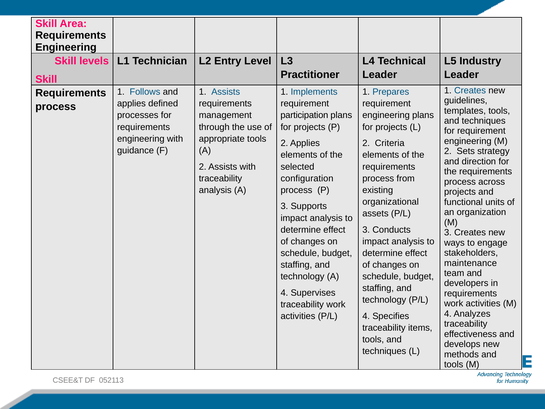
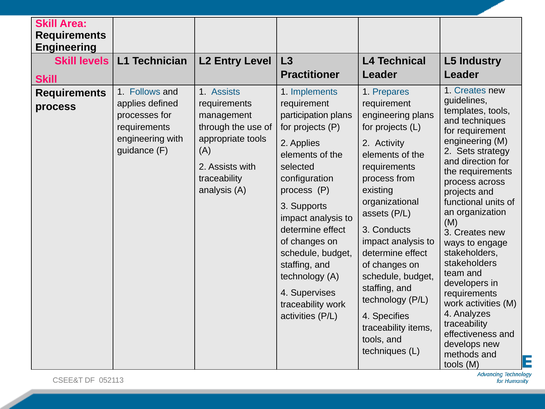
Criteria: Criteria -> Activity
maintenance at (470, 263): maintenance -> stakeholders
